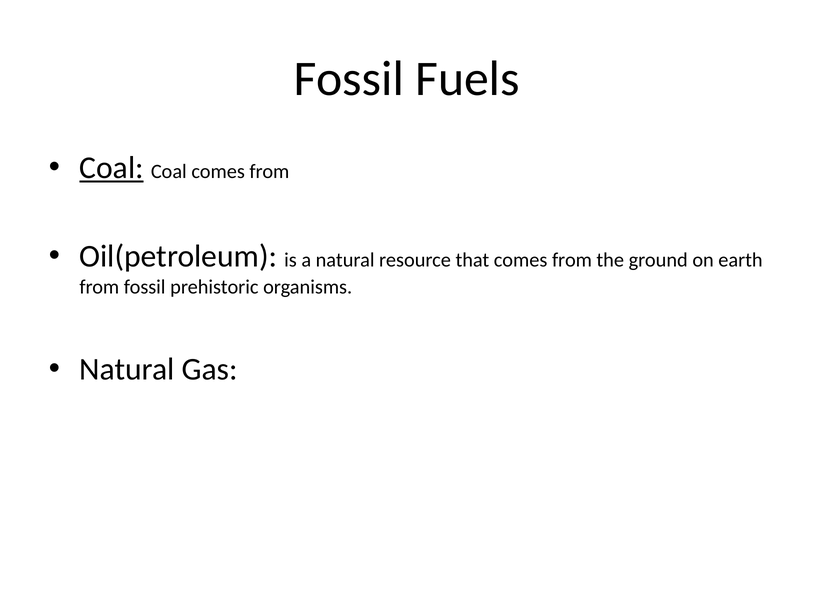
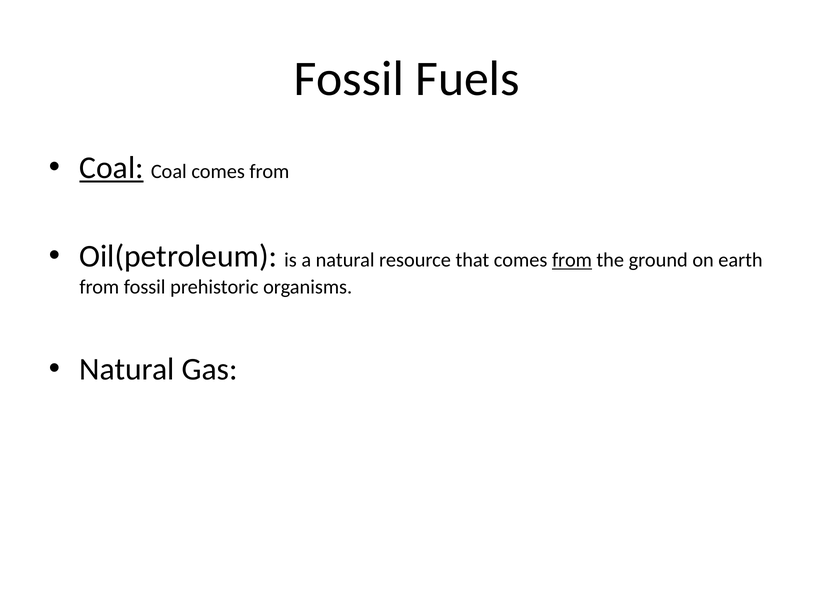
from at (572, 260) underline: none -> present
